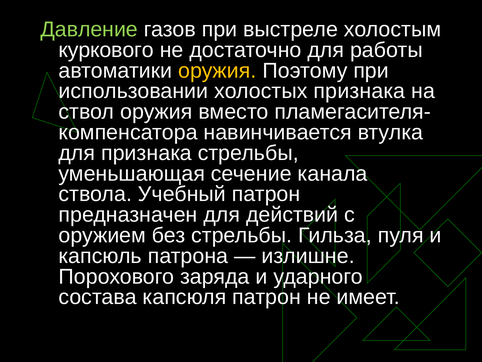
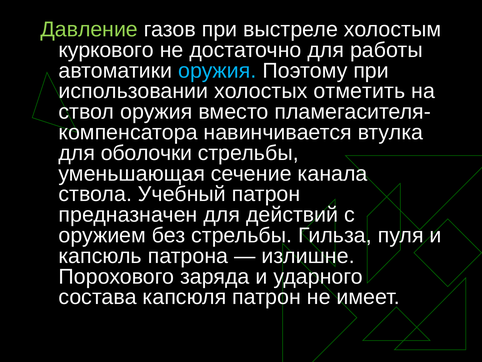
оружия at (217, 71) colour: yellow -> light blue
холостых признака: признака -> отметить
для признака: признака -> оболочки
